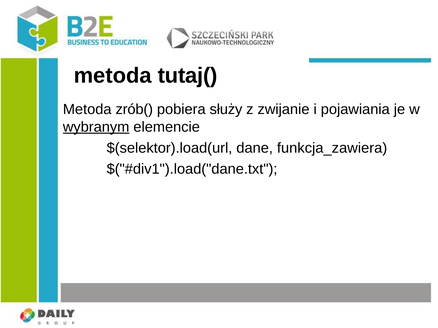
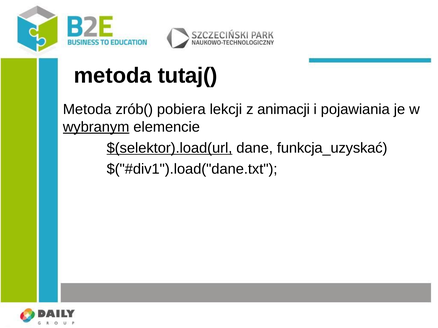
służy: służy -> lekcji
zwijanie: zwijanie -> animacji
$(selektor).load(url underline: none -> present
funkcja_zawiera: funkcja_zawiera -> funkcja_uzyskać
